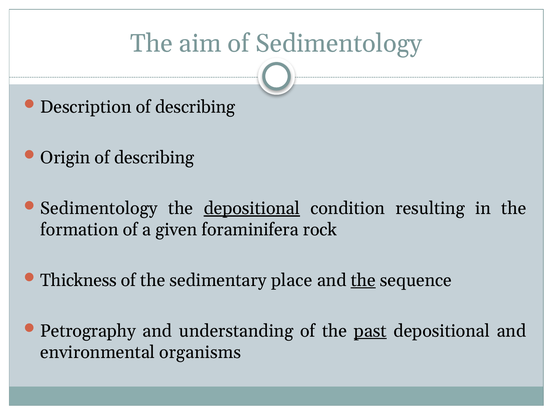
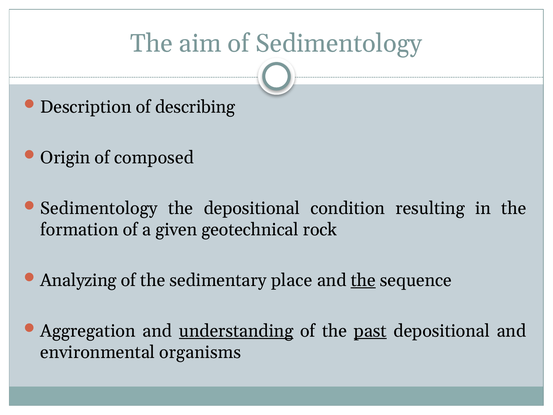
Origin of describing: describing -> composed
depositional at (252, 208) underline: present -> none
foraminifera: foraminifera -> geotechnical
Thickness: Thickness -> Analyzing
Petrography: Petrography -> Aggregation
understanding underline: none -> present
